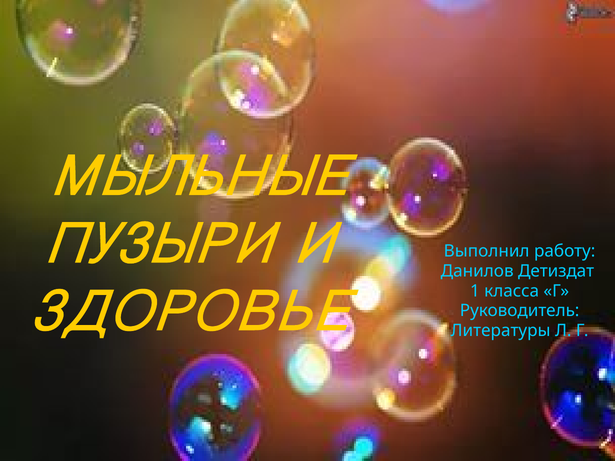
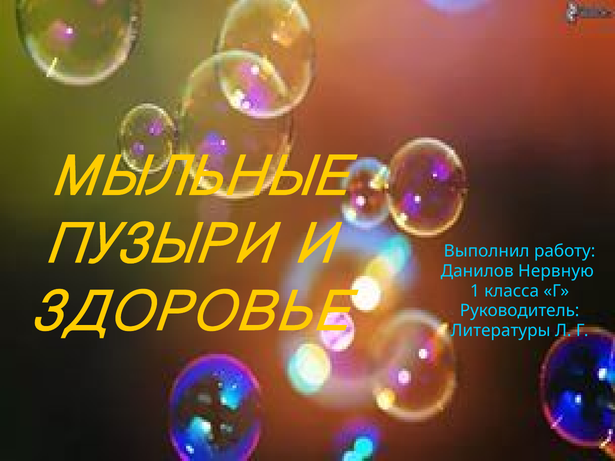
Детиздат: Детиздат -> Нервную
